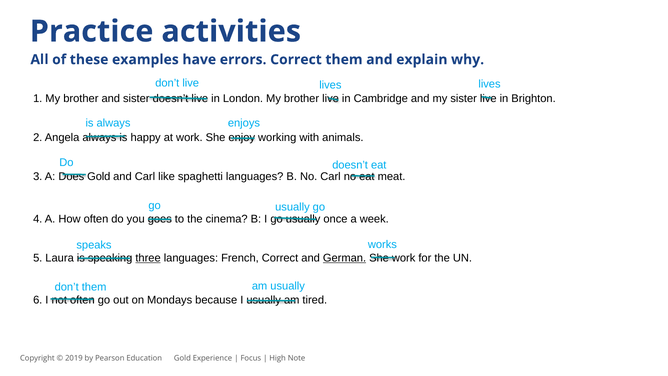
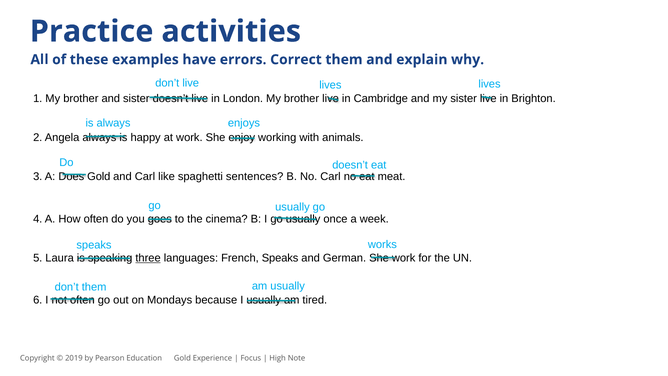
spaghetti languages: languages -> sentences
French Correct: Correct -> Speaks
German underline: present -> none
